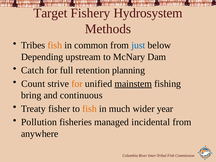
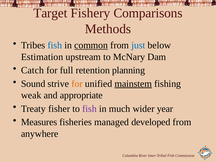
Hydrosystem: Hydrosystem -> Comparisons
fish at (55, 45) colour: orange -> blue
common underline: none -> present
Depending: Depending -> Estimation
Count: Count -> Sound
bring: bring -> weak
continuous: continuous -> appropriate
fish at (89, 109) colour: orange -> purple
Pollution: Pollution -> Measures
incidental: incidental -> developed
